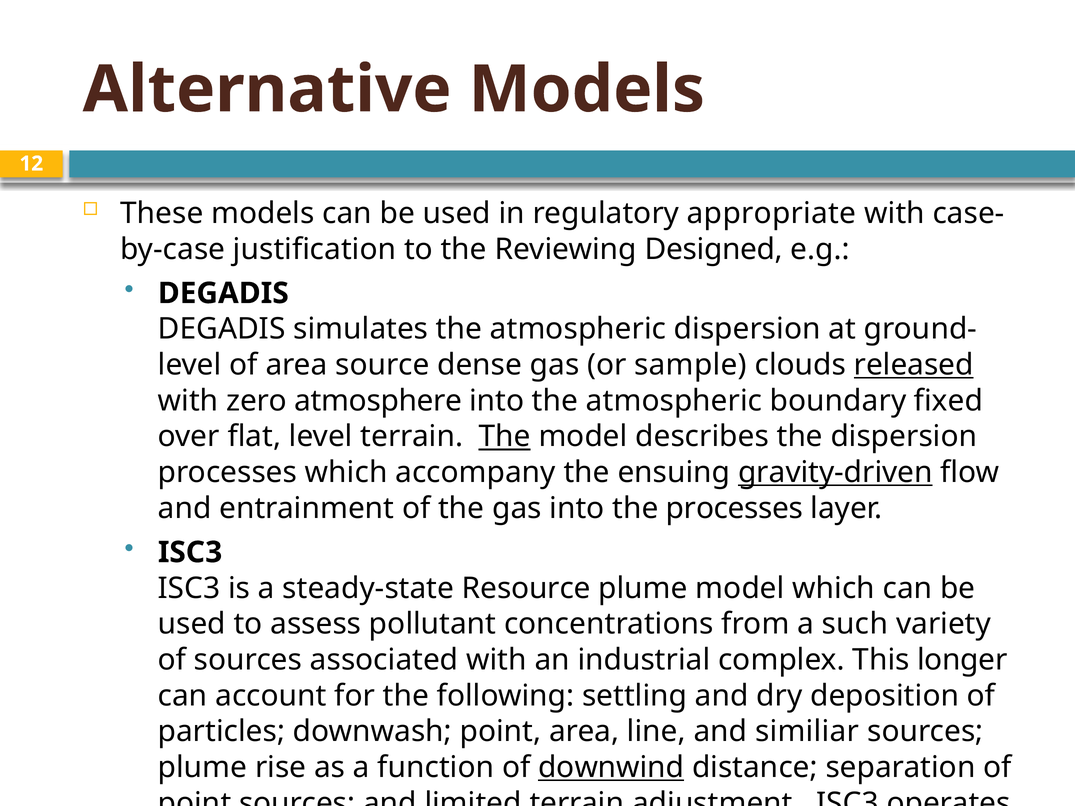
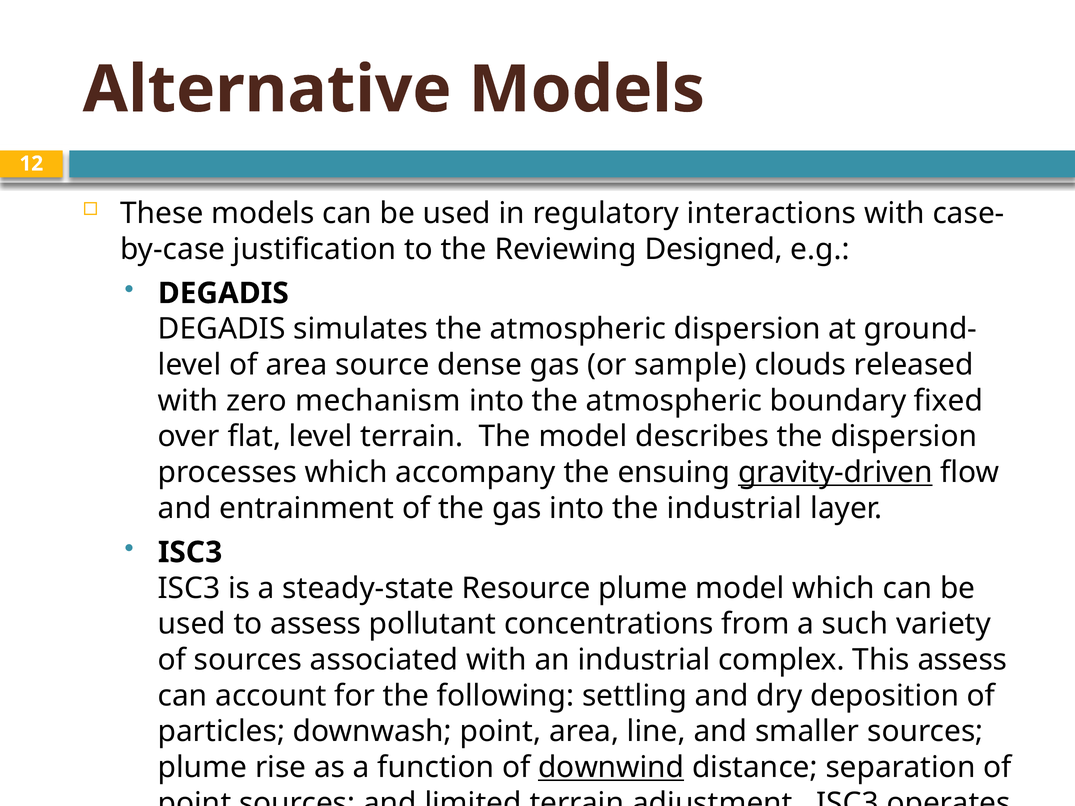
appropriate: appropriate -> interactions
released underline: present -> none
atmosphere: atmosphere -> mechanism
The at (505, 437) underline: present -> none
the processes: processes -> industrial
This longer: longer -> assess
similiar: similiar -> smaller
